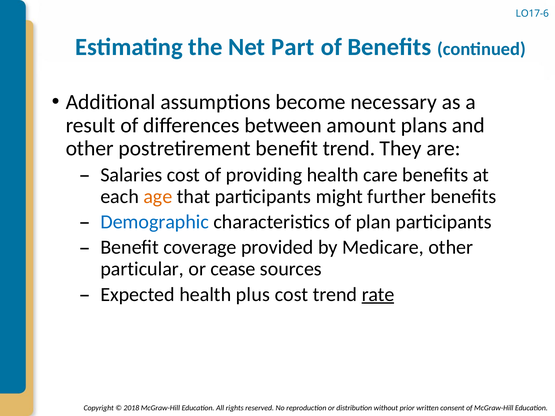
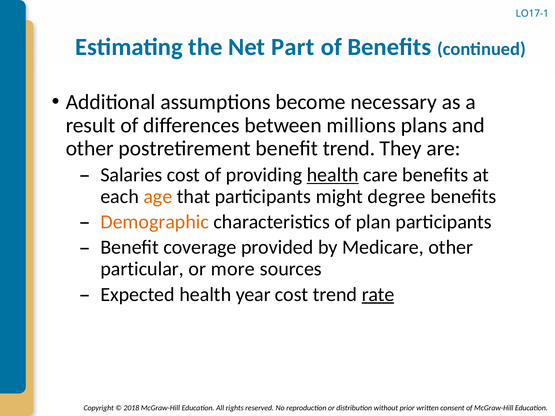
LO17-6: LO17-6 -> LO17-1
amount: amount -> millions
health at (333, 175) underline: none -> present
further: further -> degree
Demographic colour: blue -> orange
cease: cease -> more
plus: plus -> year
